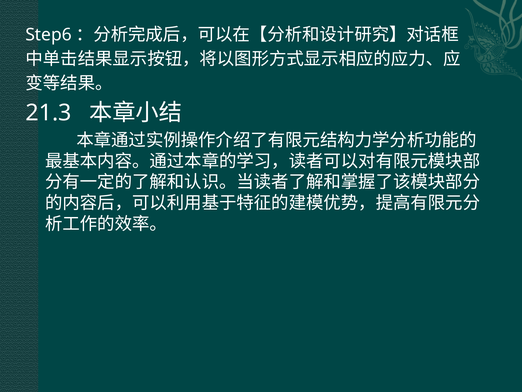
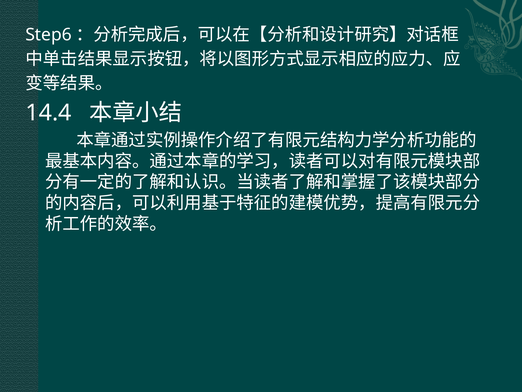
21.3: 21.3 -> 14.4
